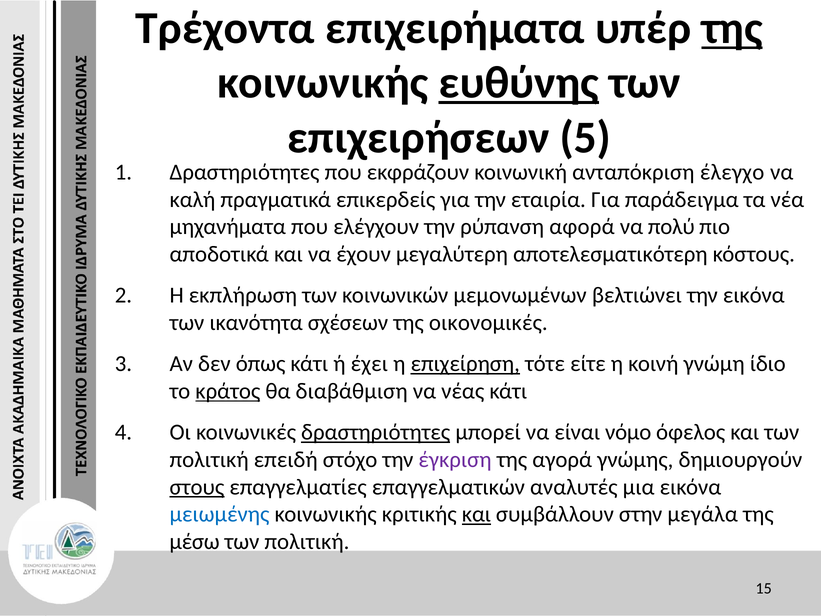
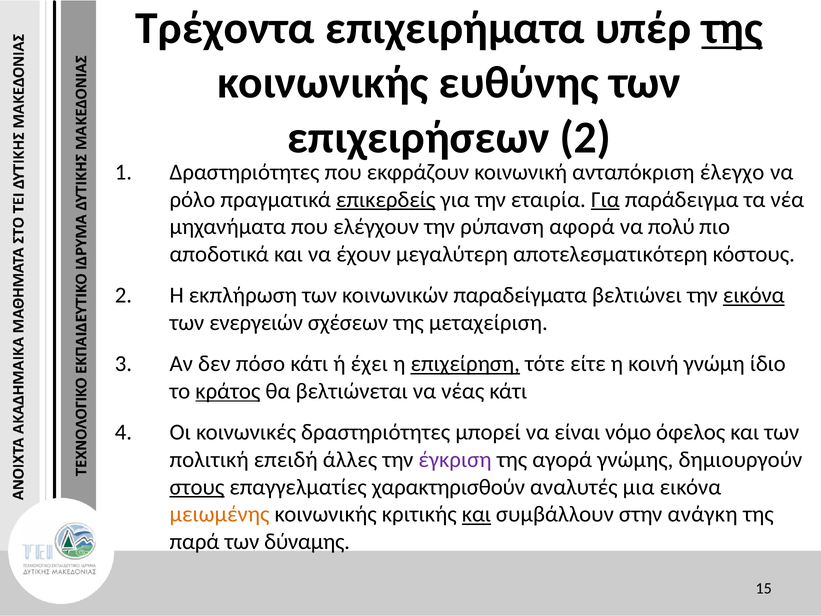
ευθύνης underline: present -> none
επιχειρήσεων 5: 5 -> 2
καλή: καλή -> ρόλο
επικερδείς underline: none -> present
Για at (605, 199) underline: none -> present
μεμονωμένων: μεμονωμένων -> παραδείγματα
εικόνα at (754, 295) underline: none -> present
ικανότητα: ικανότητα -> ενεργειών
οικονομικές: οικονομικές -> μεταχείριση
όπως: όπως -> πόσο
διαβάθμιση: διαβάθμιση -> βελτιώνεται
δραστηριότητες at (376, 432) underline: present -> none
στόχο: στόχο -> άλλες
επαγγελματικών: επαγγελματικών -> χαρακτηρισθούν
μειωμένης colour: blue -> orange
μεγάλα: μεγάλα -> ανάγκη
μέσω: μέσω -> παρά
πολιτική at (307, 542): πολιτική -> δύναμης
